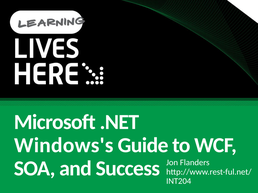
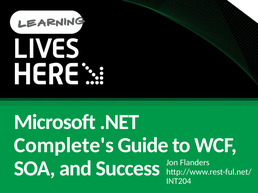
Windows's: Windows's -> Complete's
